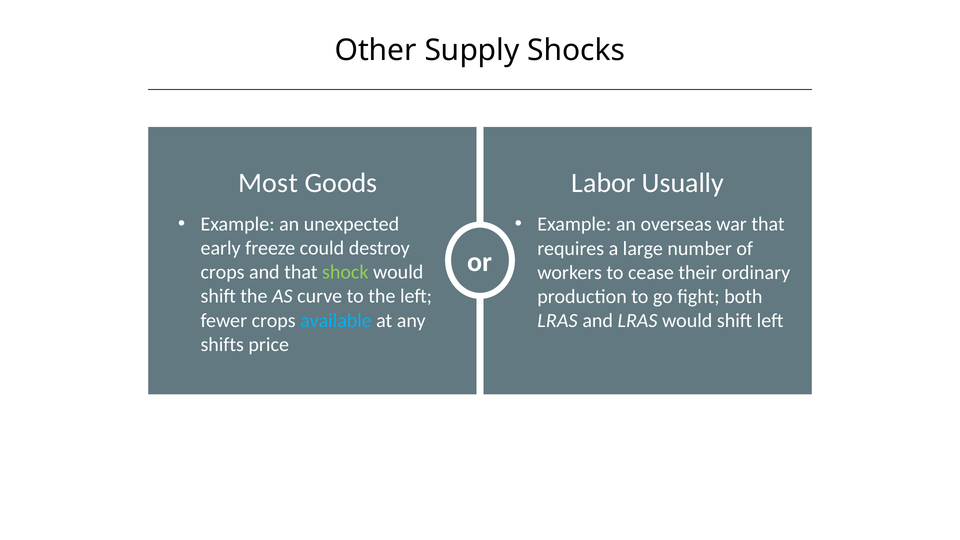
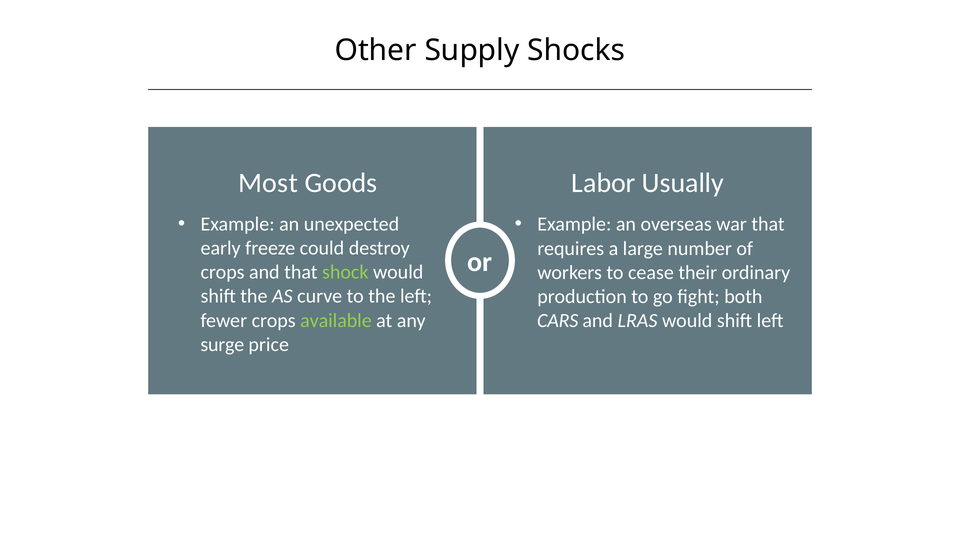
available colour: light blue -> light green
LRAS at (557, 320): LRAS -> CARS
shifts: shifts -> surge
